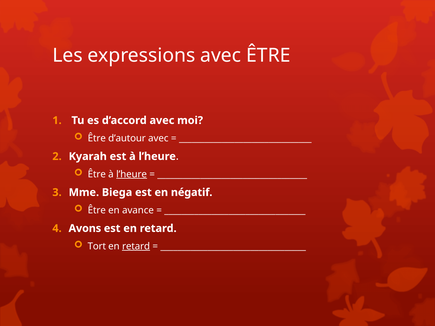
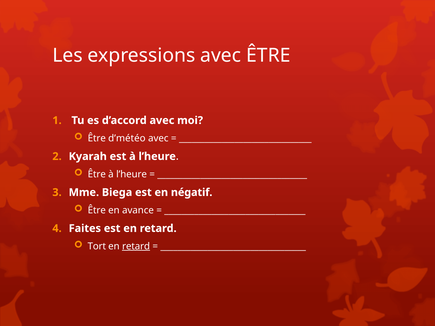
d’autour: d’autour -> d’météo
l’heure at (132, 174) underline: present -> none
Avons: Avons -> Faites
